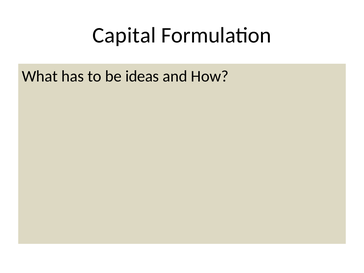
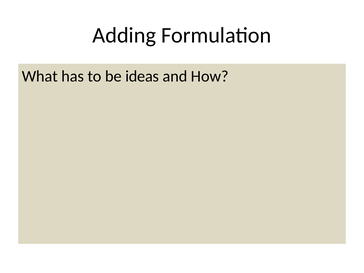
Capital: Capital -> Adding
